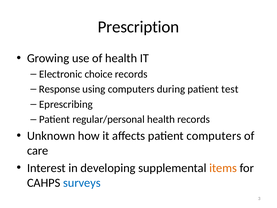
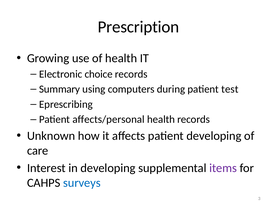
Response: Response -> Summary
regular/personal: regular/personal -> affects/personal
patient computers: computers -> developing
items colour: orange -> purple
